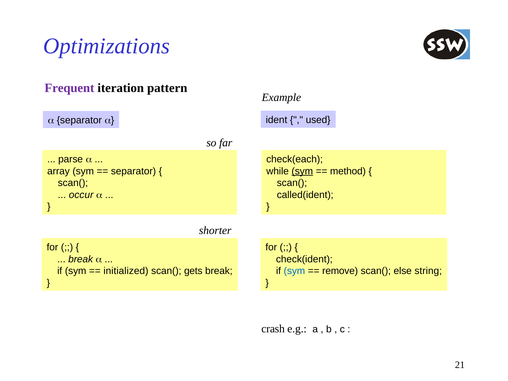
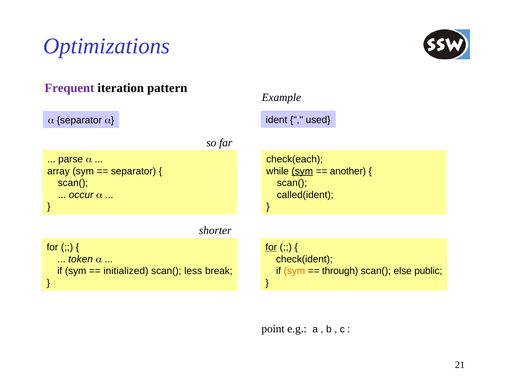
method: method -> another
for at (271, 247) underline: none -> present
break at (81, 259): break -> token
gets: gets -> less
sym at (294, 271) colour: blue -> orange
remove: remove -> through
string: string -> public
crash: crash -> point
